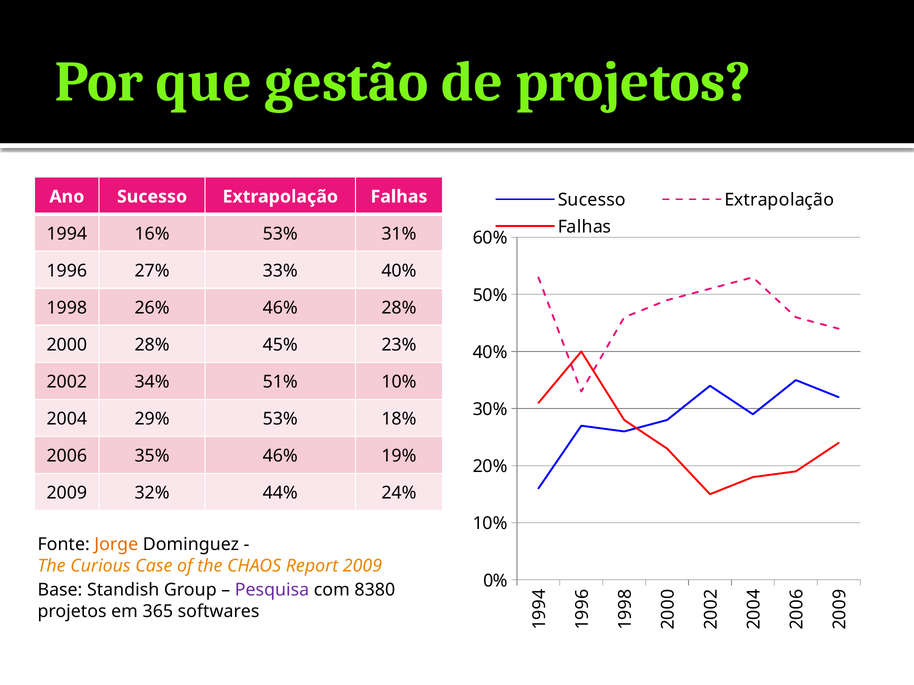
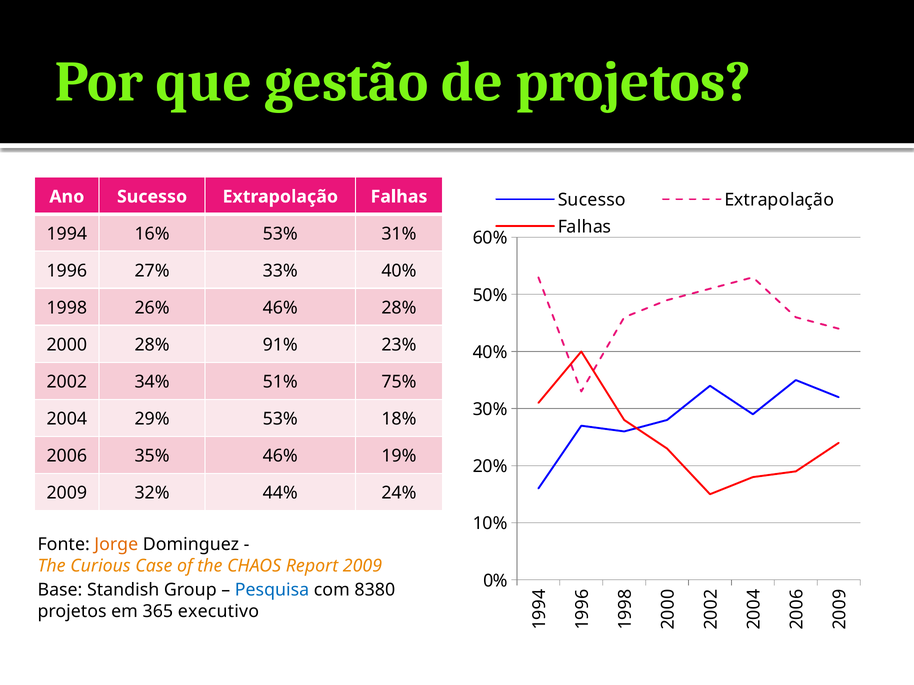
45%: 45% -> 91%
51% 10%: 10% -> 75%
Pesquisa colour: purple -> blue
softwares: softwares -> executivo
